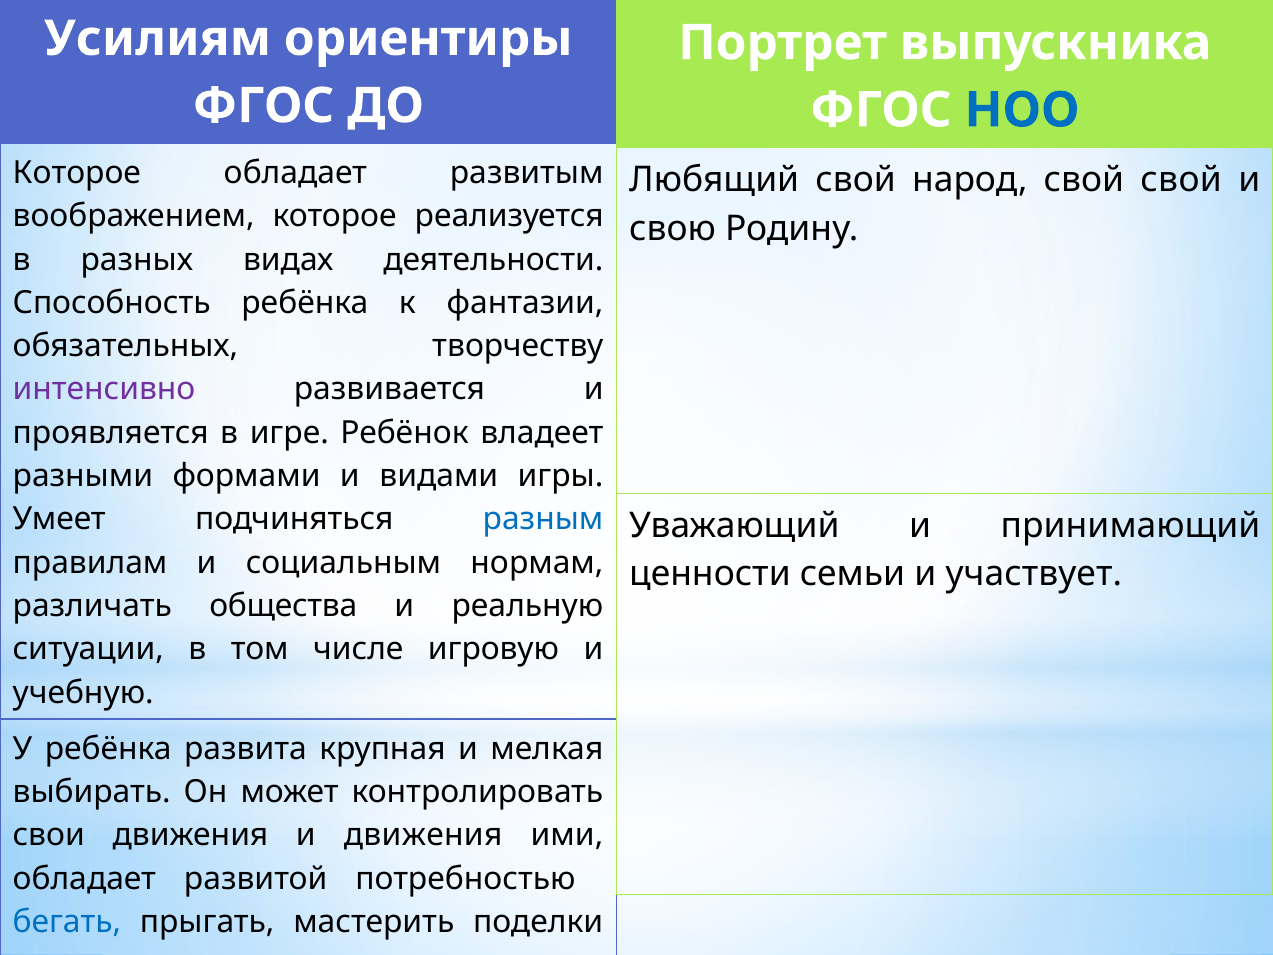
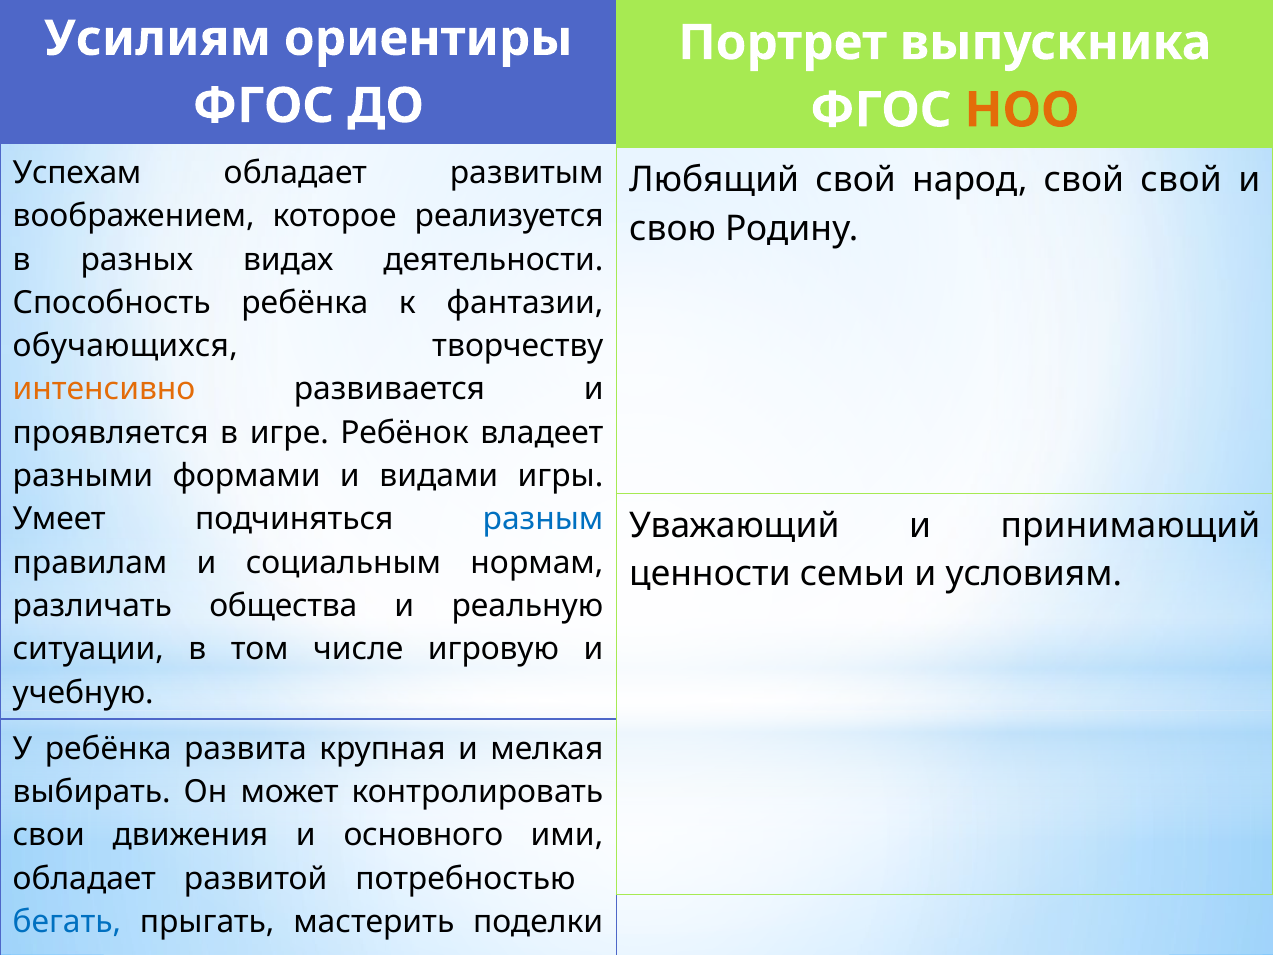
НОО colour: blue -> orange
Которое at (77, 173): Которое -> Успехам
обязательных: обязательных -> обучающихся
интенсивно colour: purple -> orange
участвует: участвует -> условиям
и движения: движения -> основного
